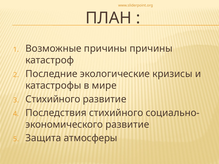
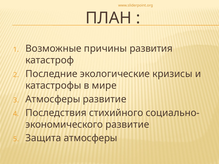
причины причины: причины -> развития
Стихийного at (53, 99): Стихийного -> Атмосферы
